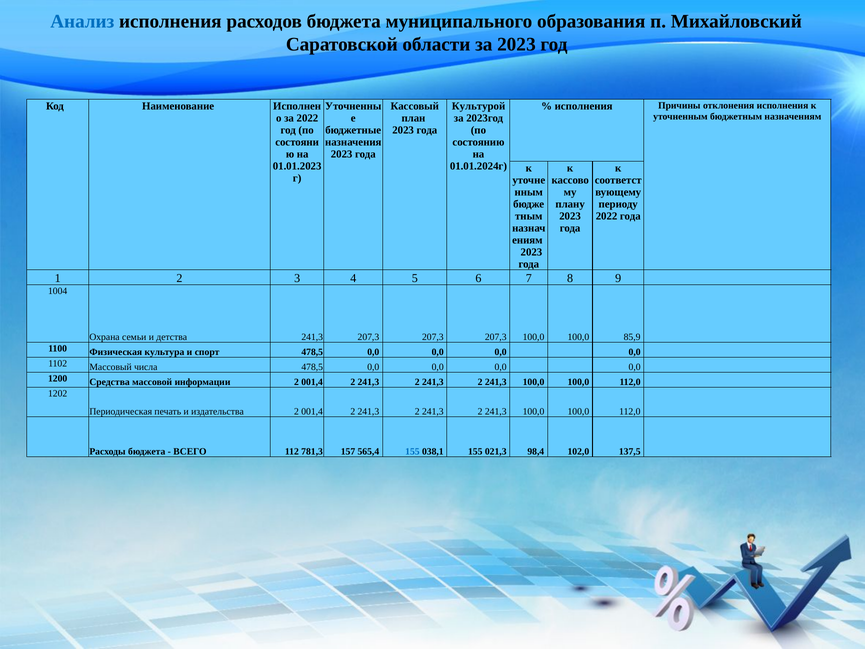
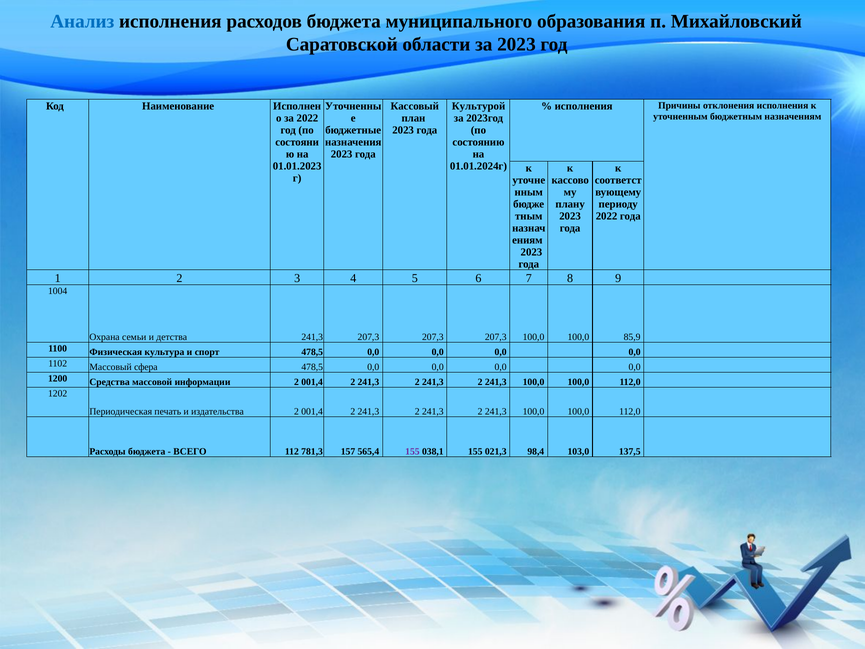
числа: числа -> сфера
155 at (412, 451) colour: blue -> purple
102,0: 102,0 -> 103,0
